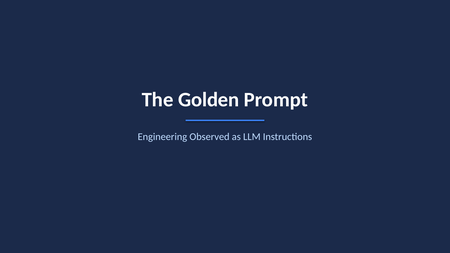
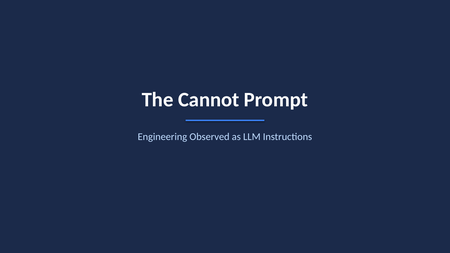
Golden: Golden -> Cannot
